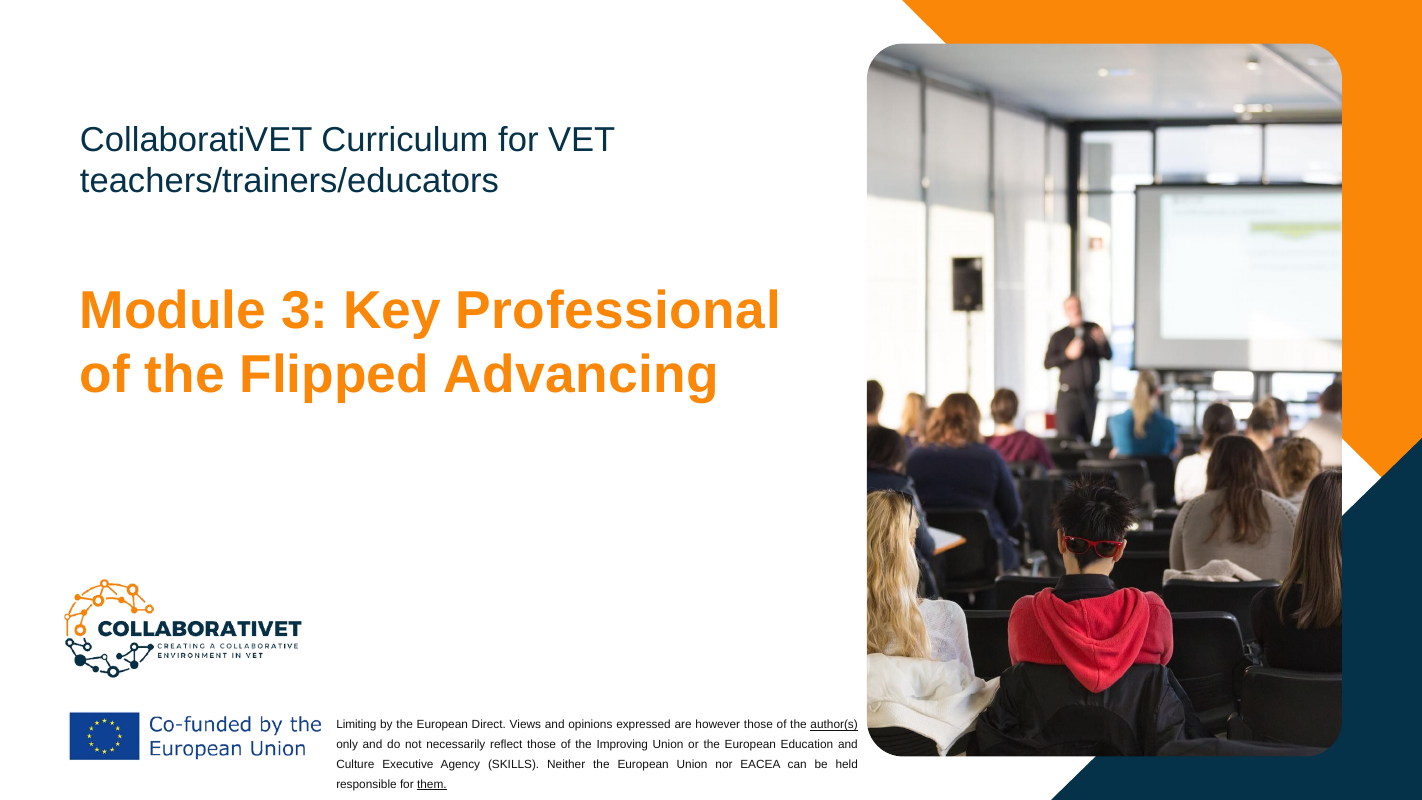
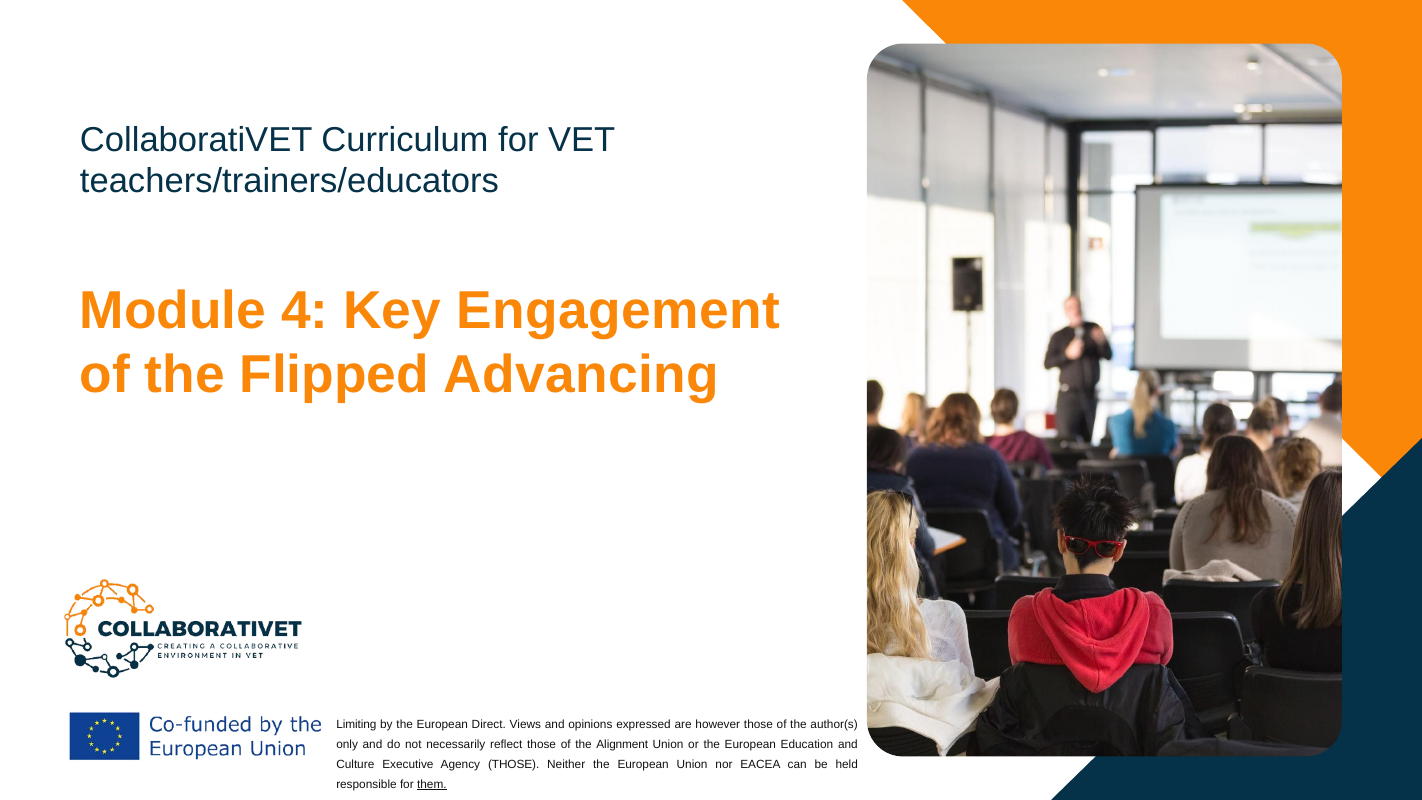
3: 3 -> 4
Professional: Professional -> Engagement
author(s underline: present -> none
Improving: Improving -> Alignment
Agency SKILLS: SKILLS -> THOSE
